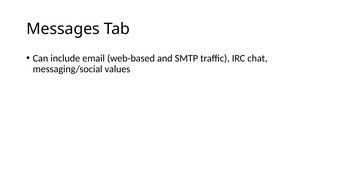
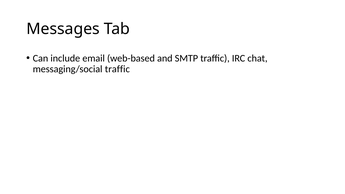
messaging/social values: values -> traffic
